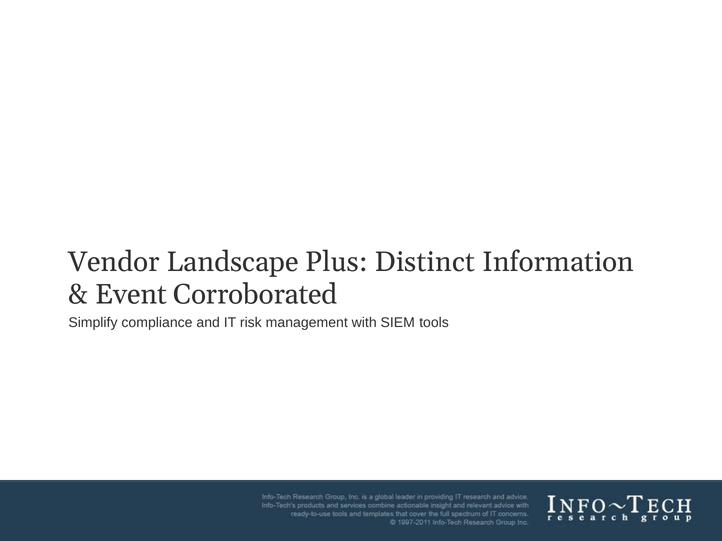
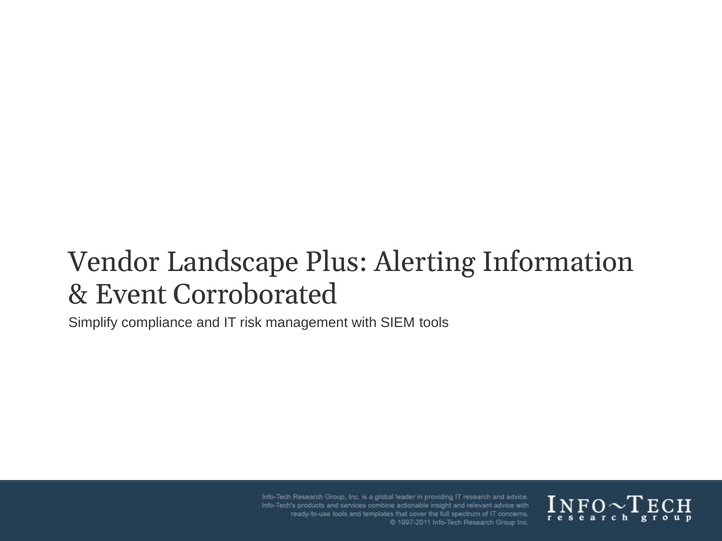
Distinct: Distinct -> Alerting
